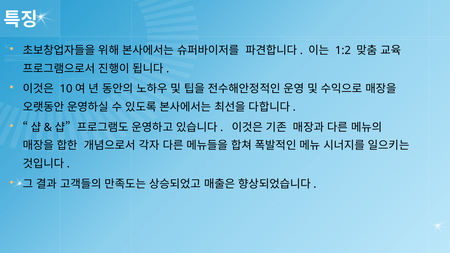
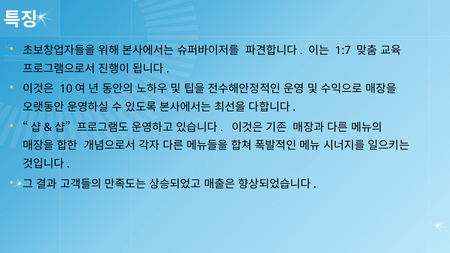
1:2: 1:2 -> 1:7
